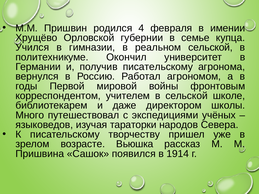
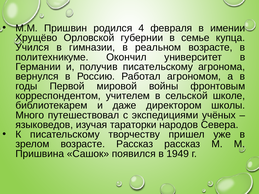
реальном сельской: сельской -> возрасте
возрасте Вьюшка: Вьюшка -> Рассказ
1914: 1914 -> 1949
